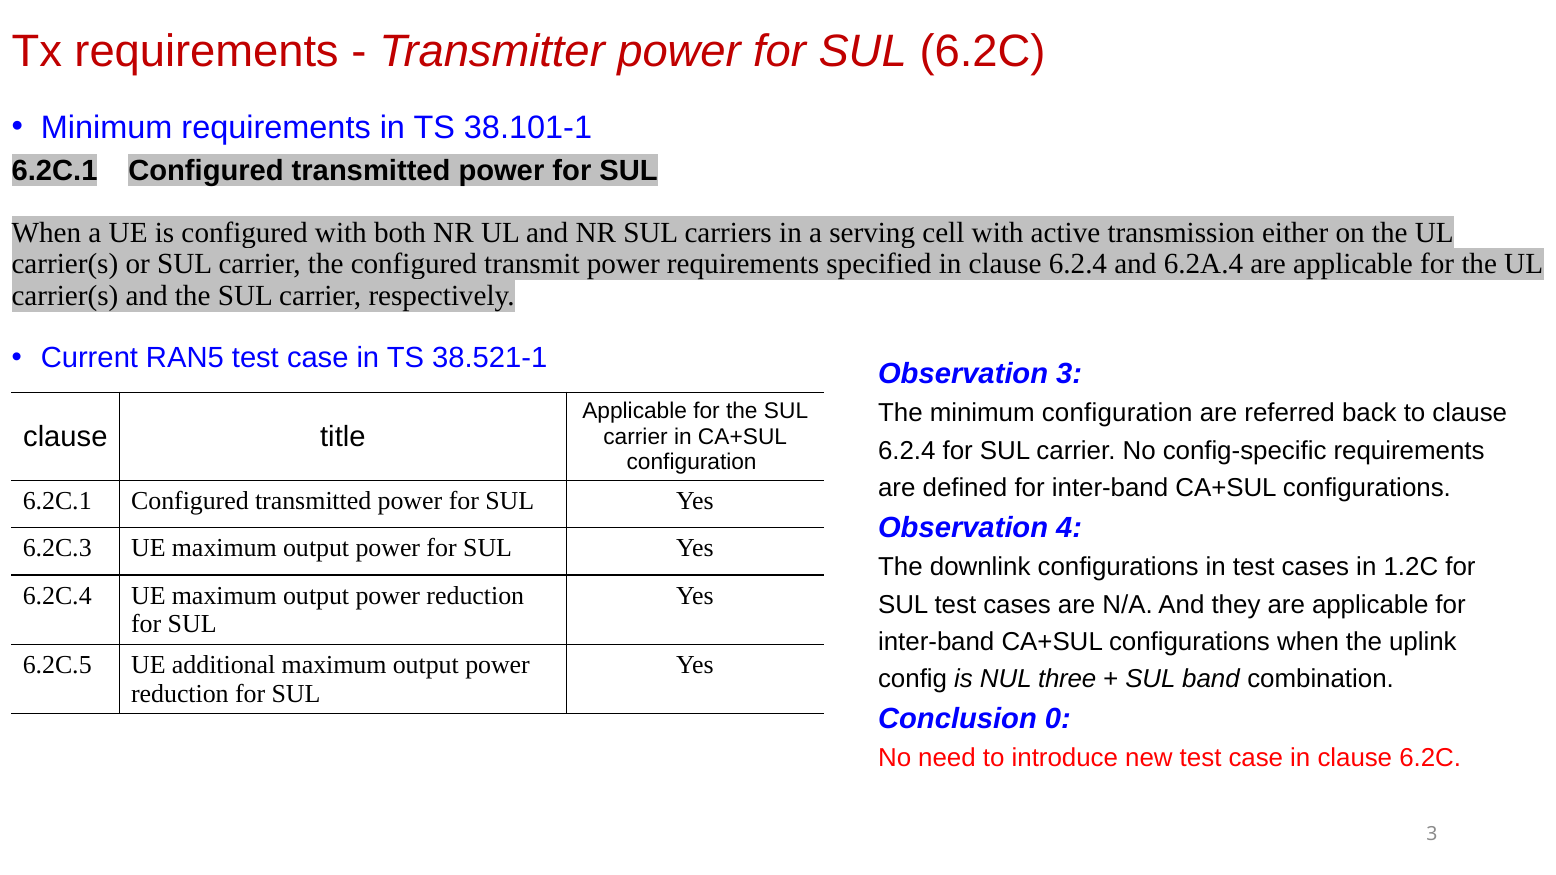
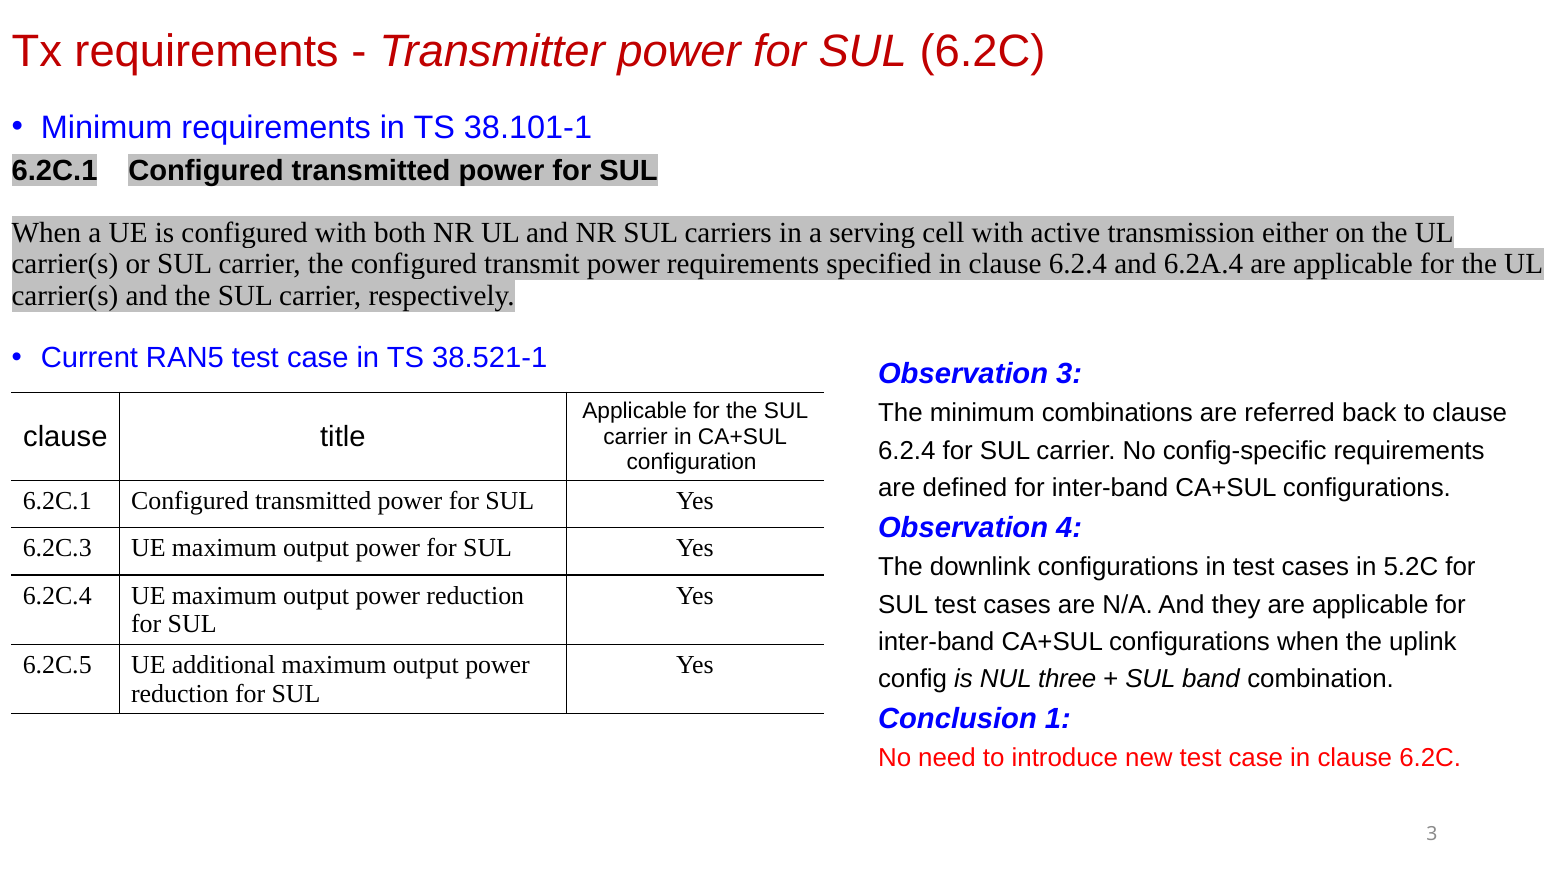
minimum configuration: configuration -> combinations
1.2C: 1.2C -> 5.2C
0: 0 -> 1
